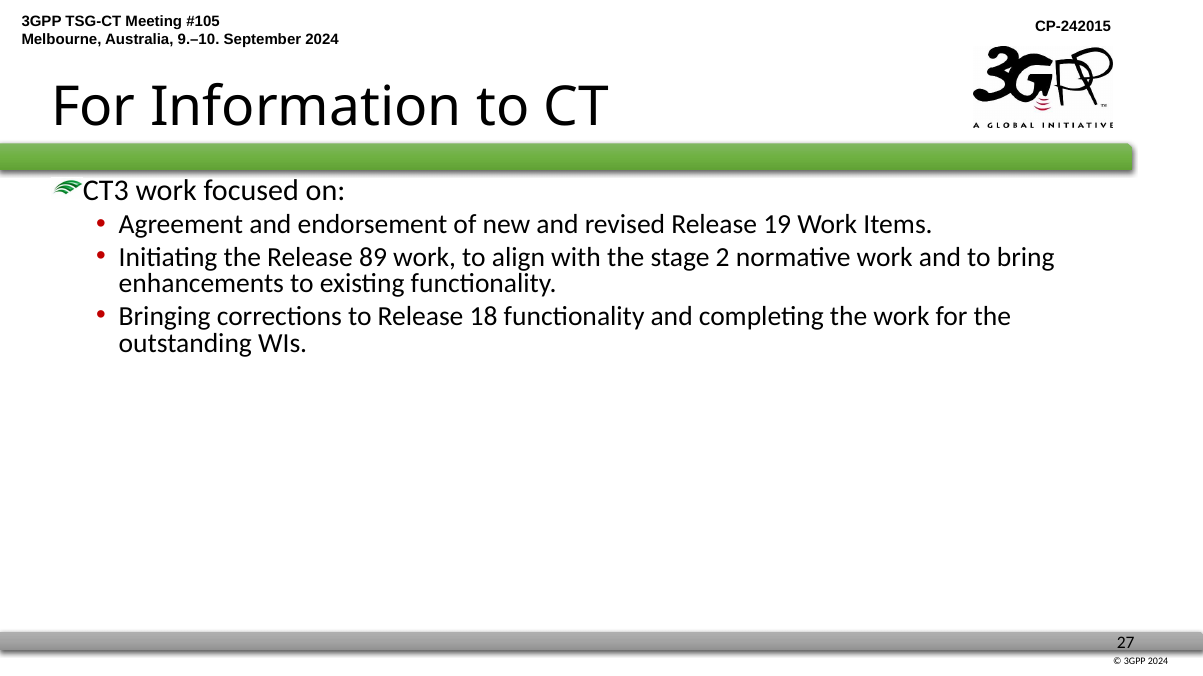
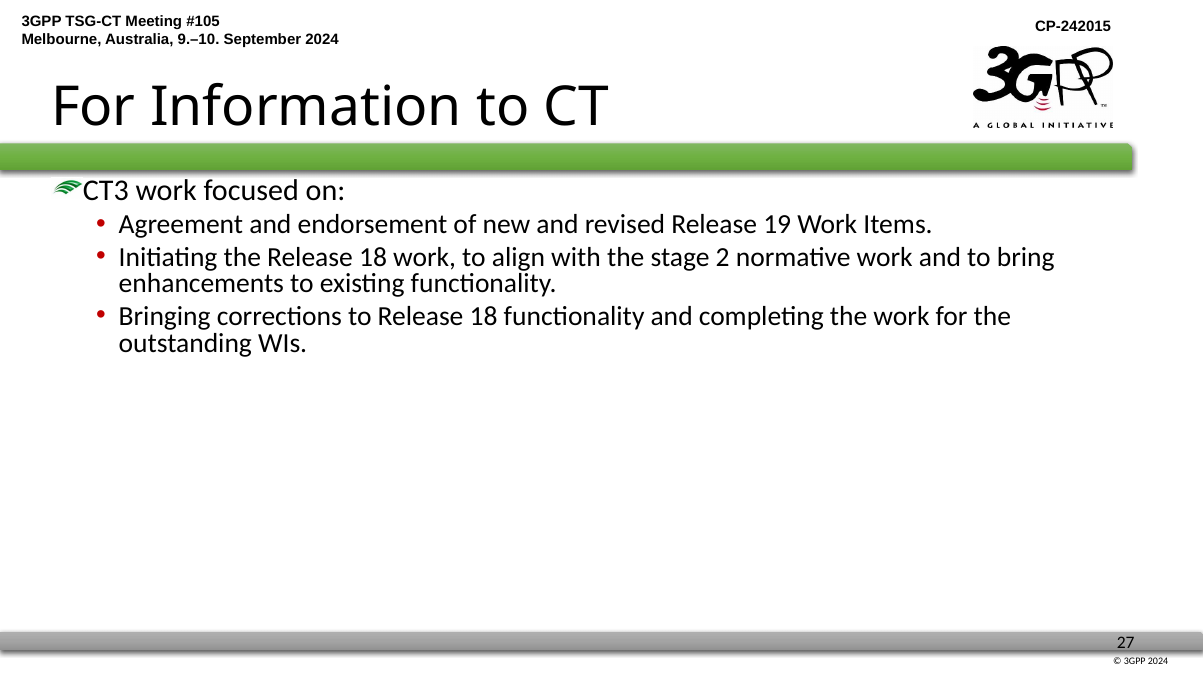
the Release 89: 89 -> 18
